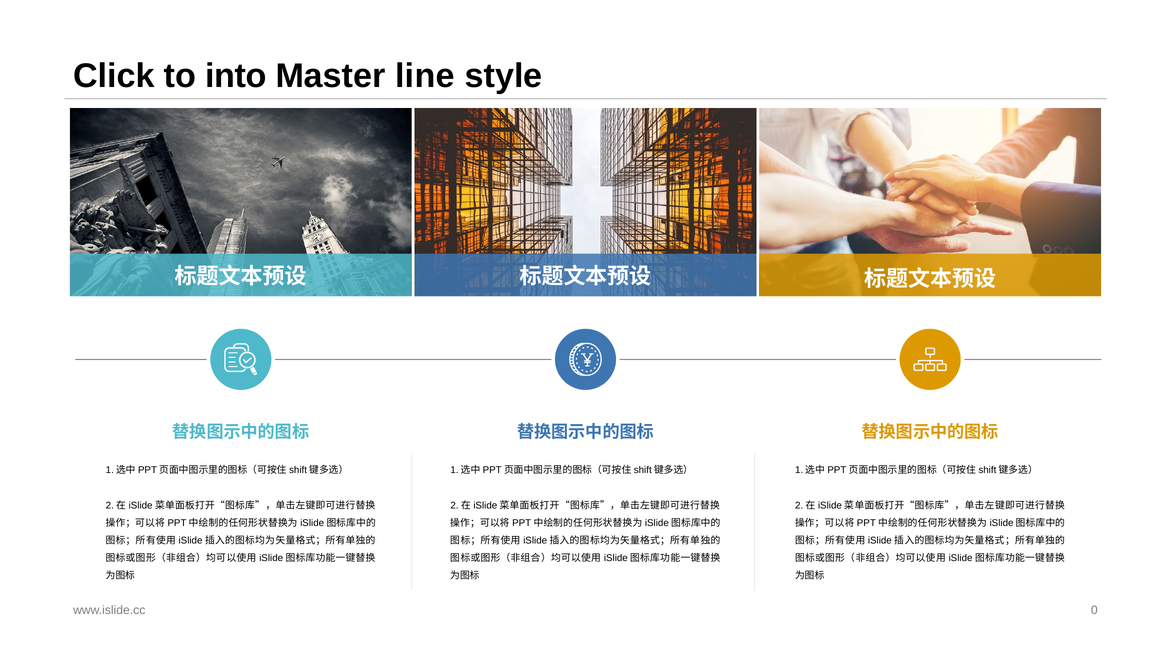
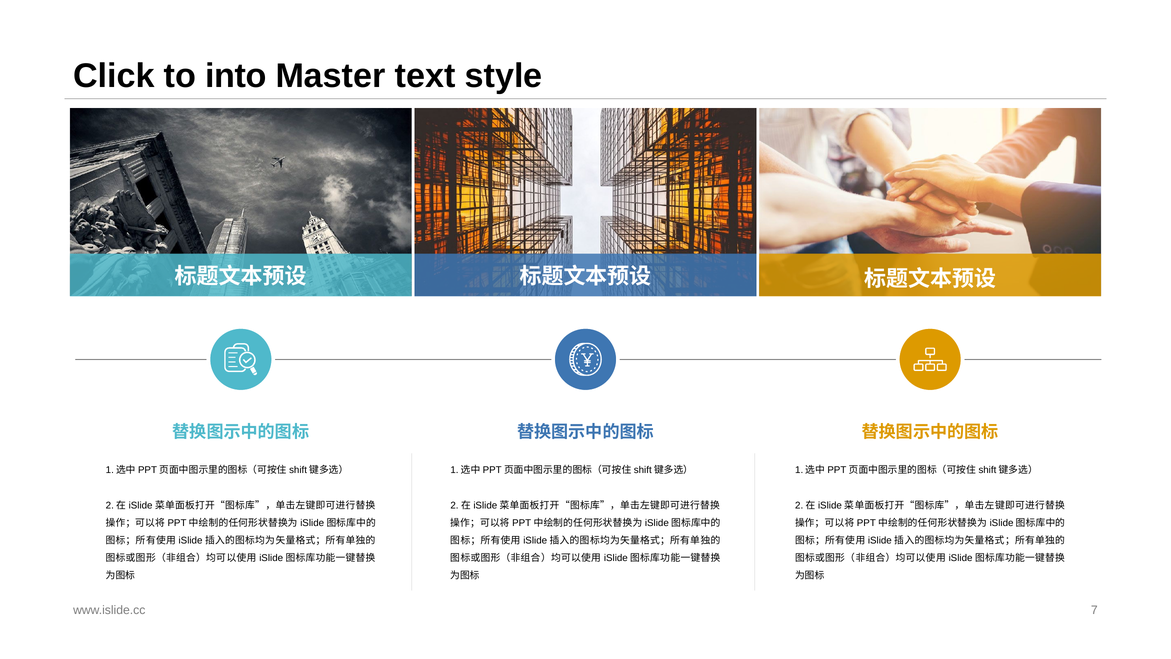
line: line -> text
0: 0 -> 7
